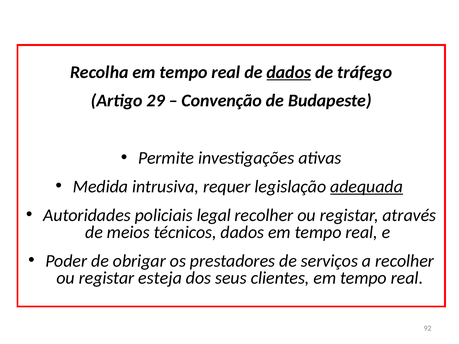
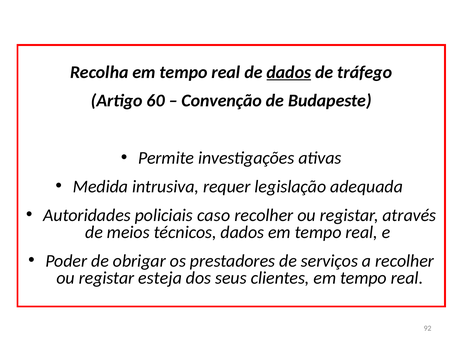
29: 29 -> 60
adequada underline: present -> none
legal: legal -> caso
